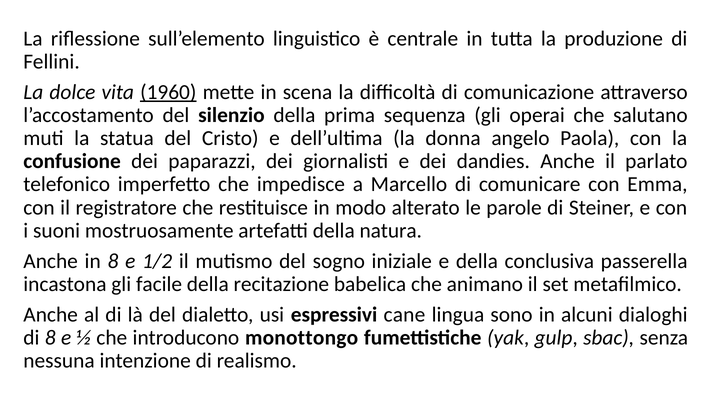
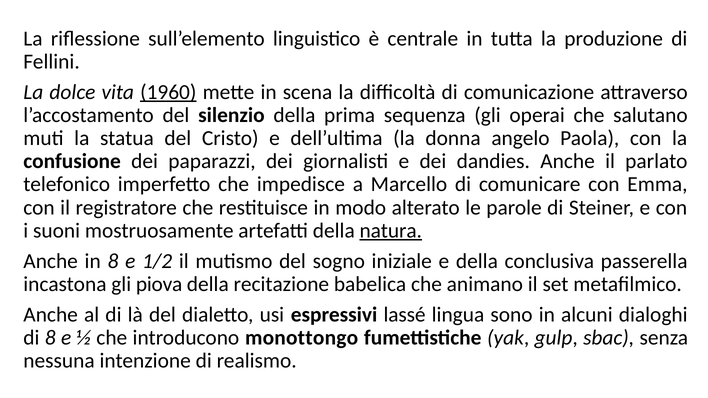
natura underline: none -> present
facile: facile -> piova
cane: cane -> lassé
